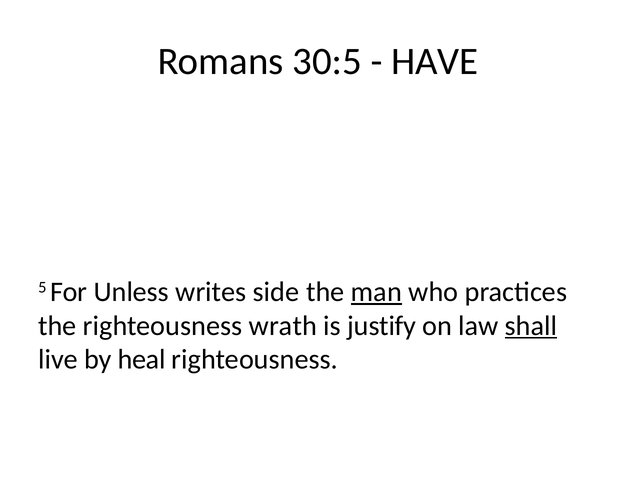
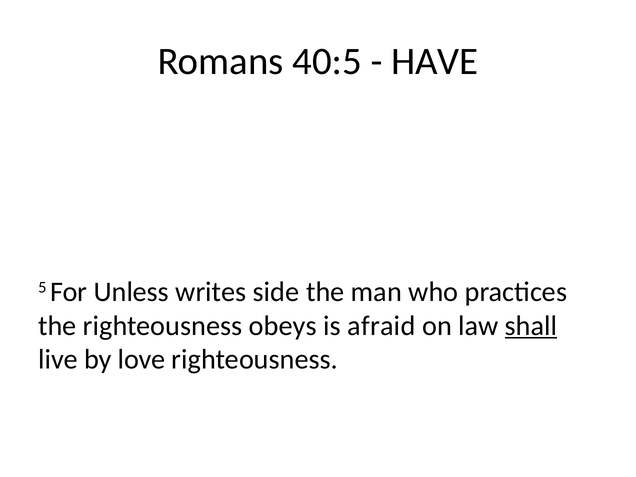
30:5: 30:5 -> 40:5
man underline: present -> none
wrath: wrath -> obeys
justify: justify -> afraid
heal: heal -> love
